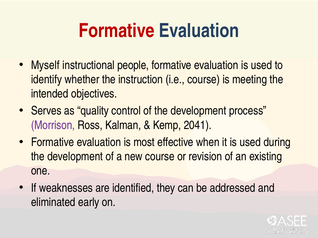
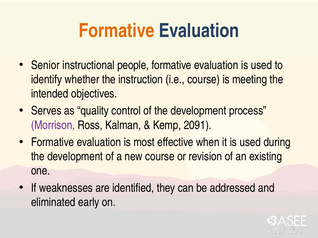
Formative at (117, 31) colour: red -> orange
Myself: Myself -> Senior
2041: 2041 -> 2091
